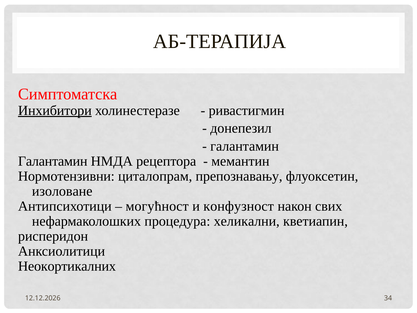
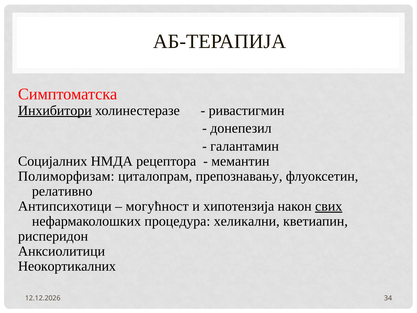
Галантамин at (53, 161): Галантамин -> Социјалних
Нормотензивни: Нормотензивни -> Полиморфизам
изоловане: изоловане -> релативно
конфузност: конфузност -> хипотензија
свих underline: none -> present
